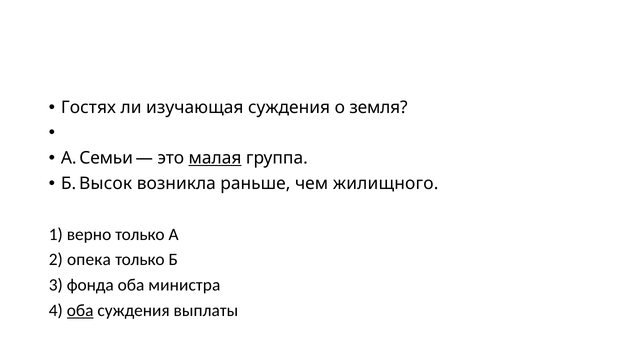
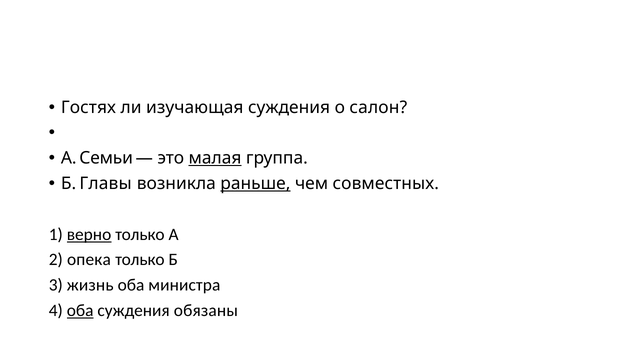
земля: земля -> салон
Высок: Высок -> Главы
раньше underline: none -> present
жилищного: жилищного -> совместных
верно underline: none -> present
фонда: фонда -> жизнь
выплаты: выплаты -> обязаны
